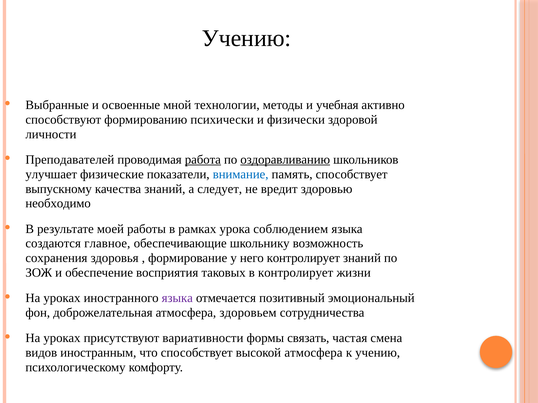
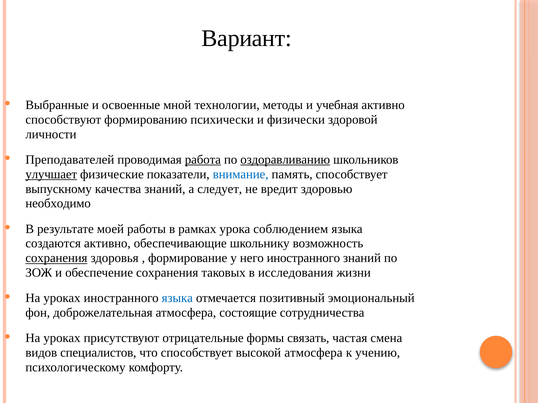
Учению at (247, 38): Учению -> Вариант
улучшает underline: none -> present
создаются главное: главное -> активно
сохранения at (56, 258) underline: none -> present
него контролирует: контролирует -> иностранного
обеспечение восприятия: восприятия -> сохранения
в контролирует: контролирует -> исследования
языка at (177, 298) colour: purple -> blue
здоровьем: здоровьем -> состоящие
вариативности: вариативности -> отрицательные
иностранным: иностранным -> специалистов
